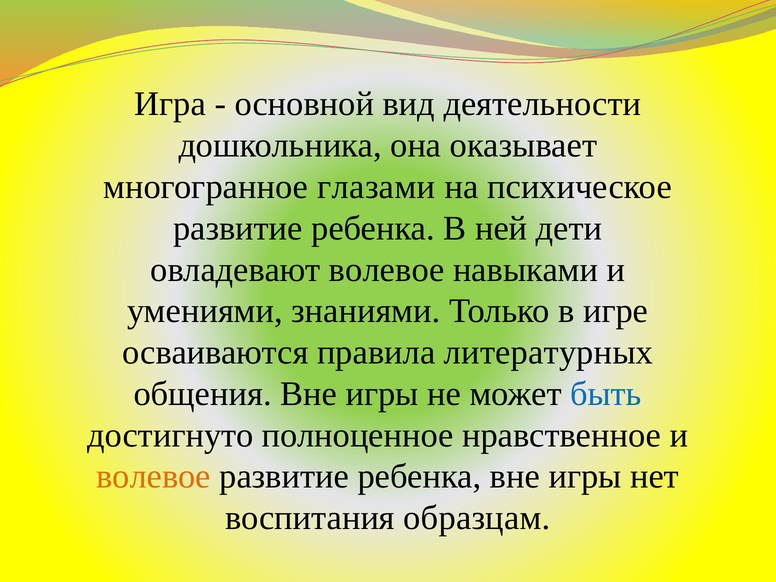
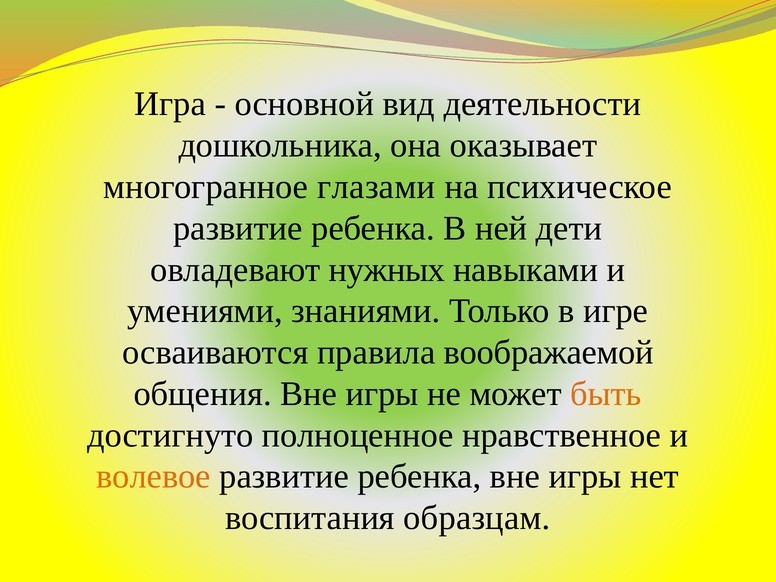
овладевают волевое: волевое -> нужных
литературных: литературных -> воображаемой
быть colour: blue -> orange
